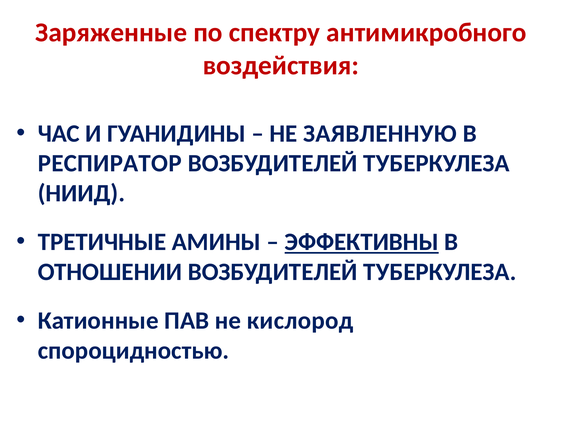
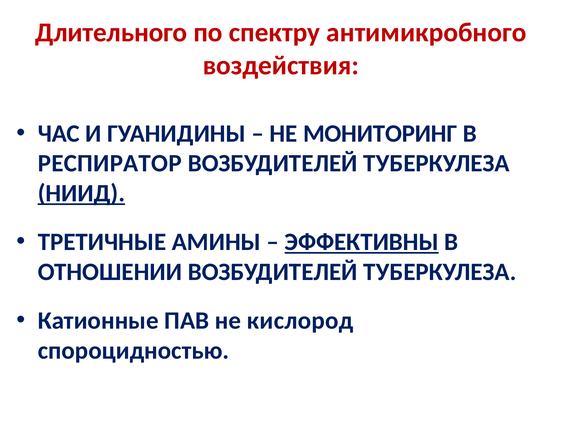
Заряженные: Заряженные -> Длительного
ЗАЯВЛЕННУЮ: ЗАЯВЛЕННУЮ -> МОНИТОРИНГ
НИИД underline: none -> present
